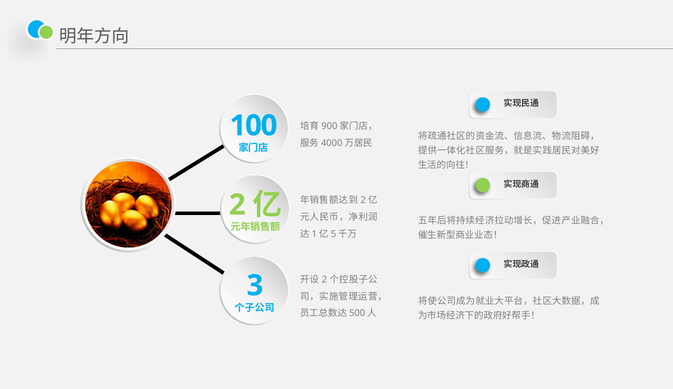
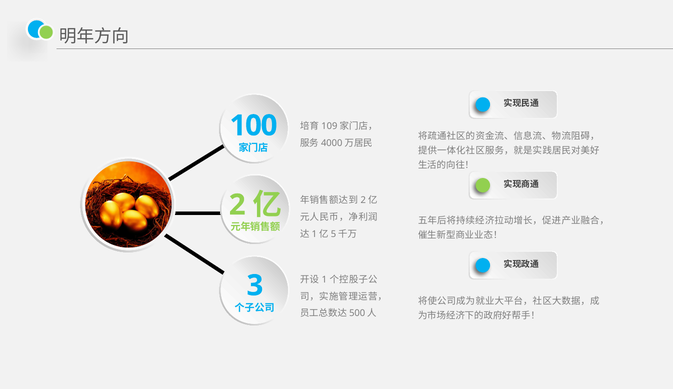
900: 900 -> 109
2 at (324, 280): 2 -> 1
